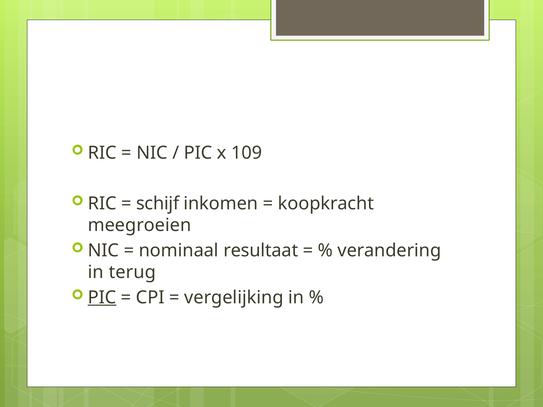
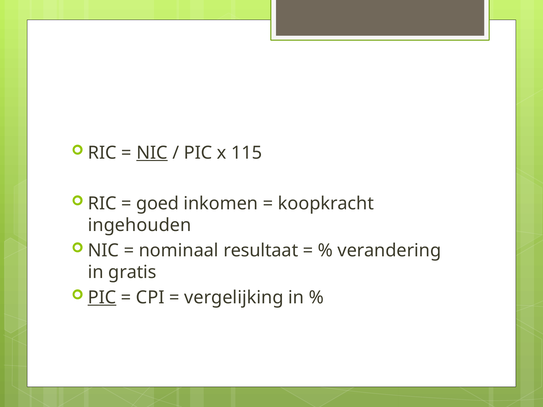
NIC at (152, 153) underline: none -> present
109: 109 -> 115
schijf: schijf -> goed
meegroeien: meegroeien -> ingehouden
terug: terug -> gratis
